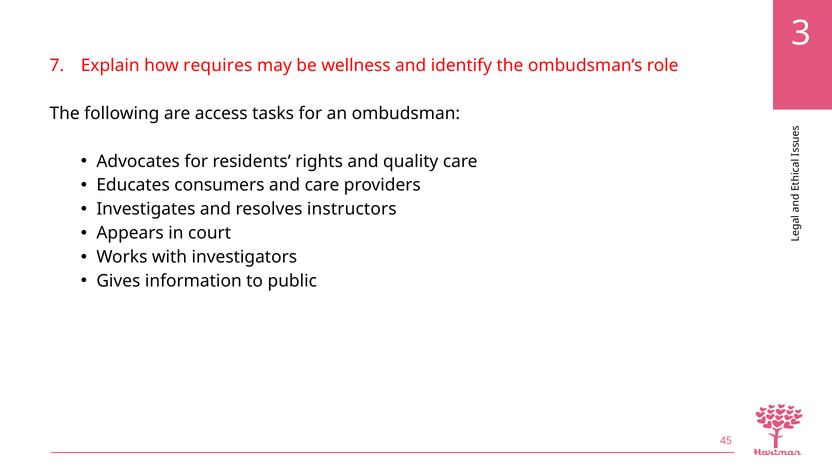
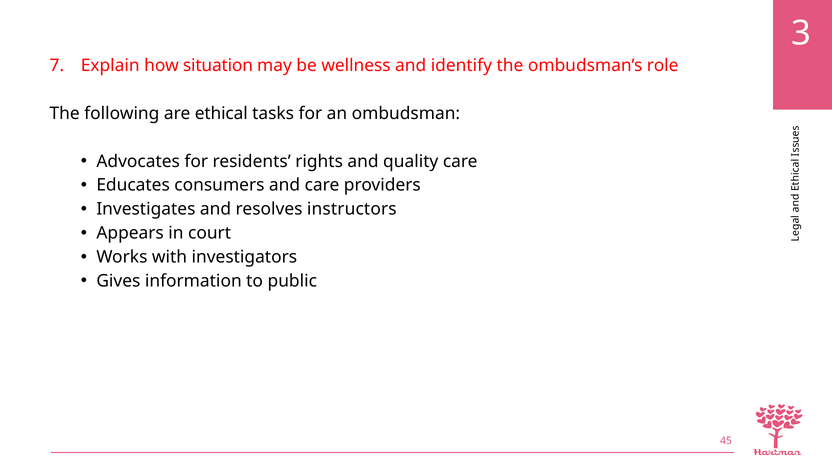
requires: requires -> situation
access: access -> ethical
